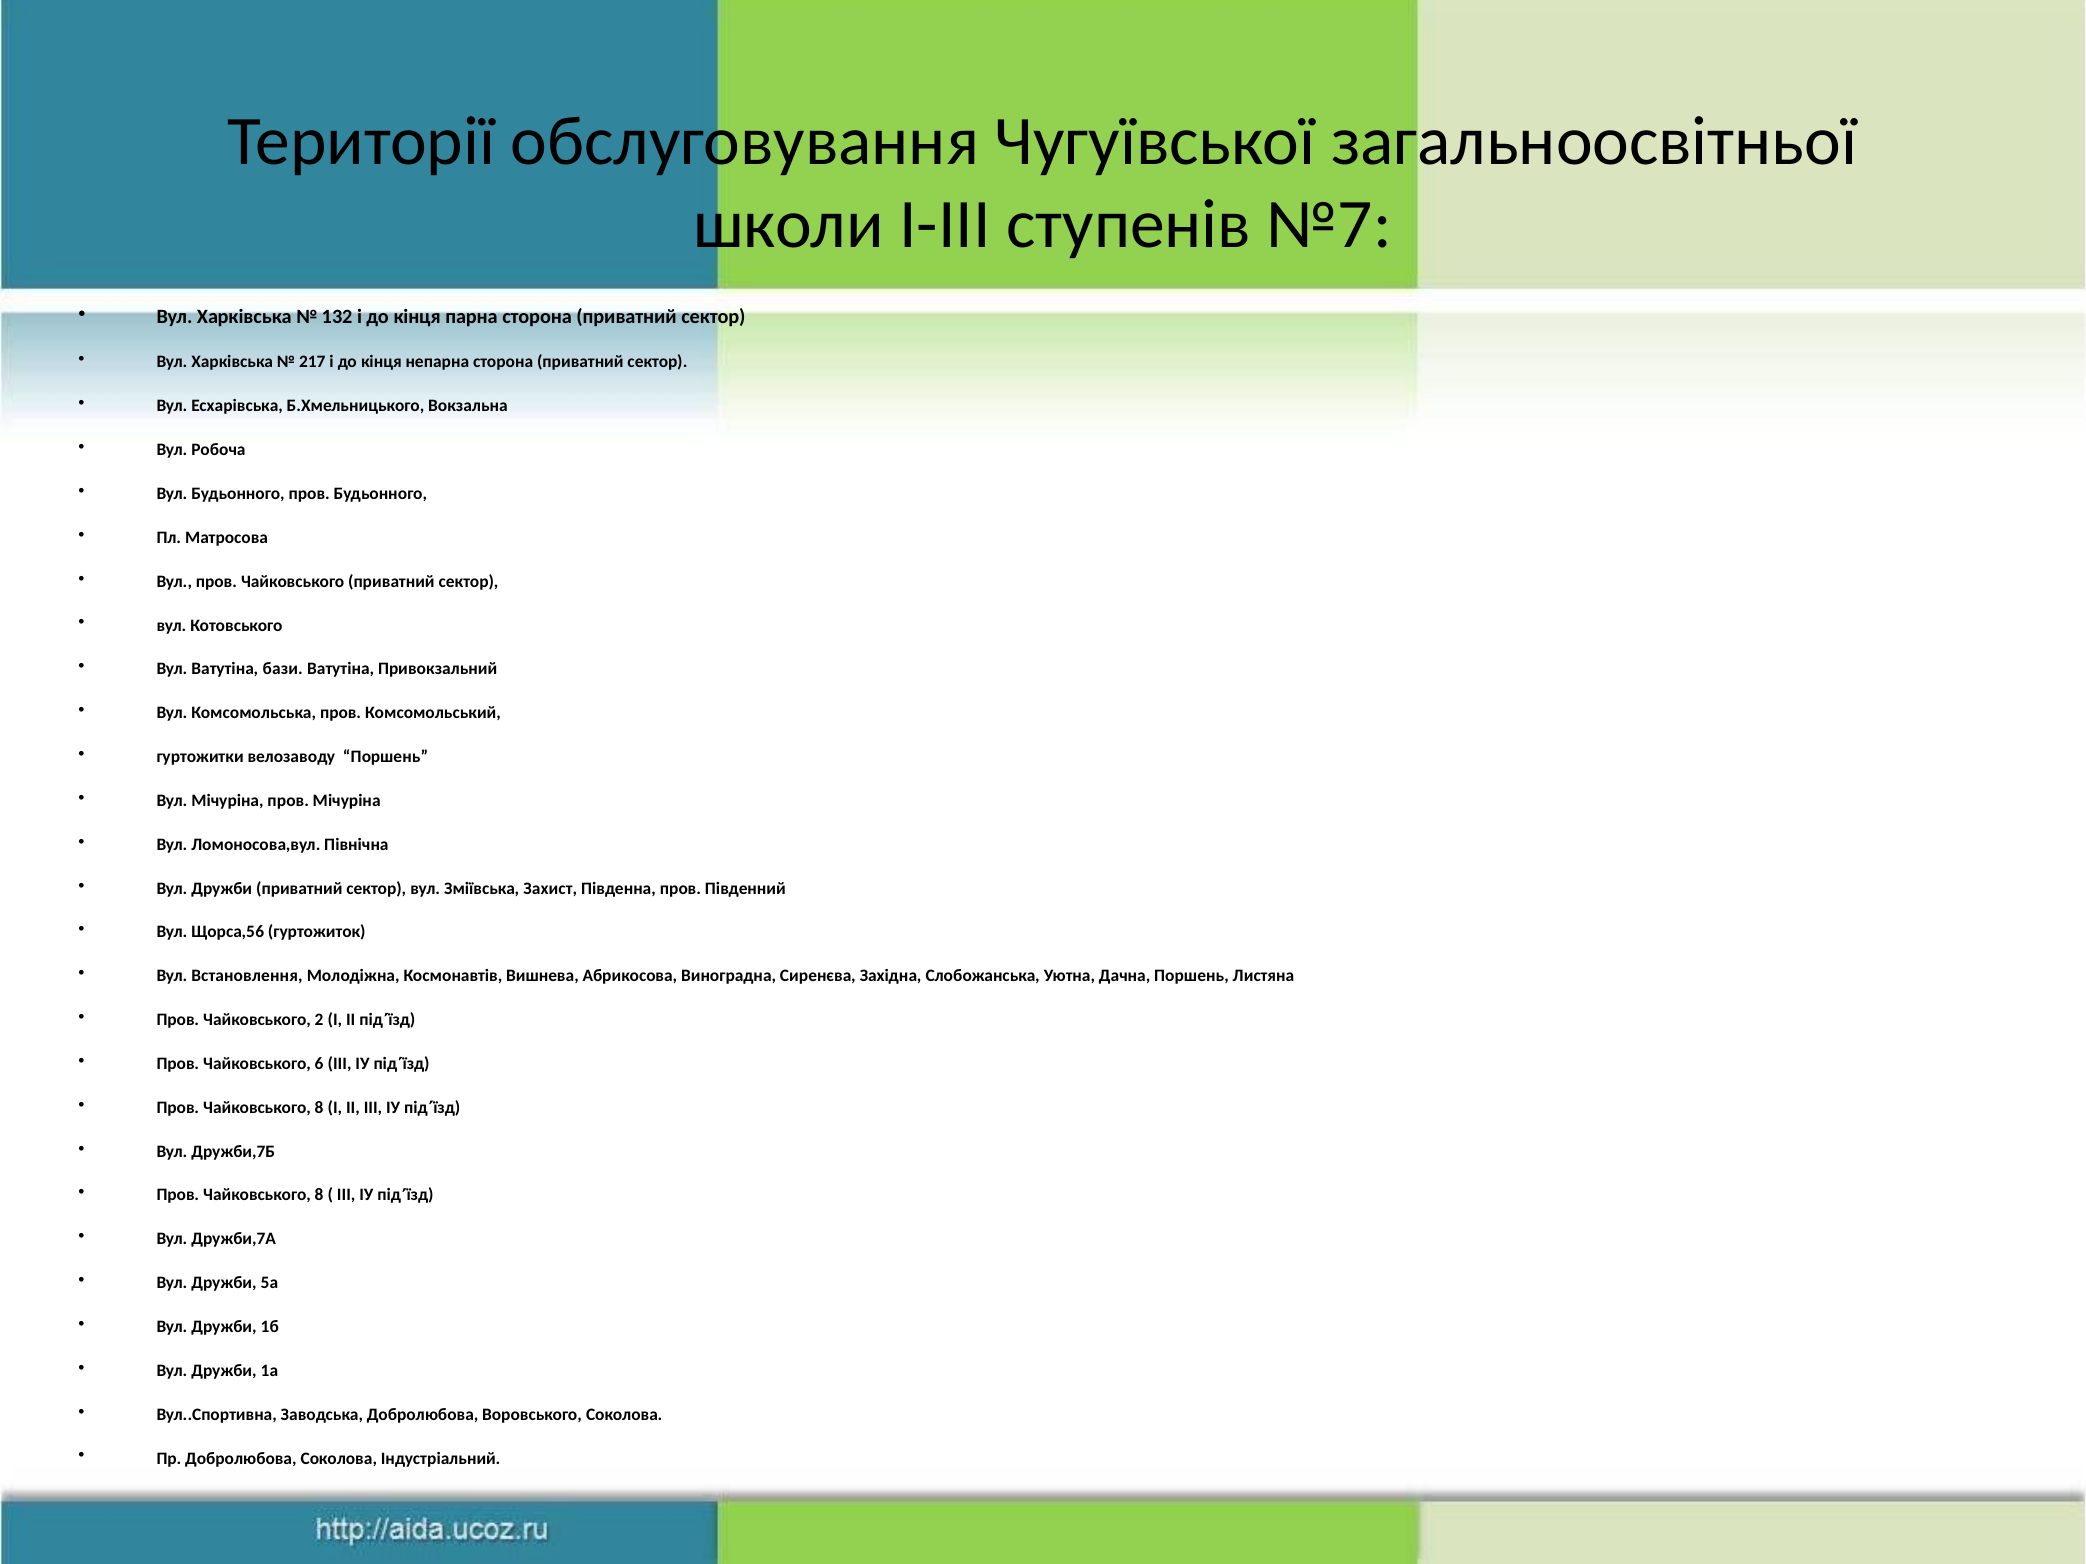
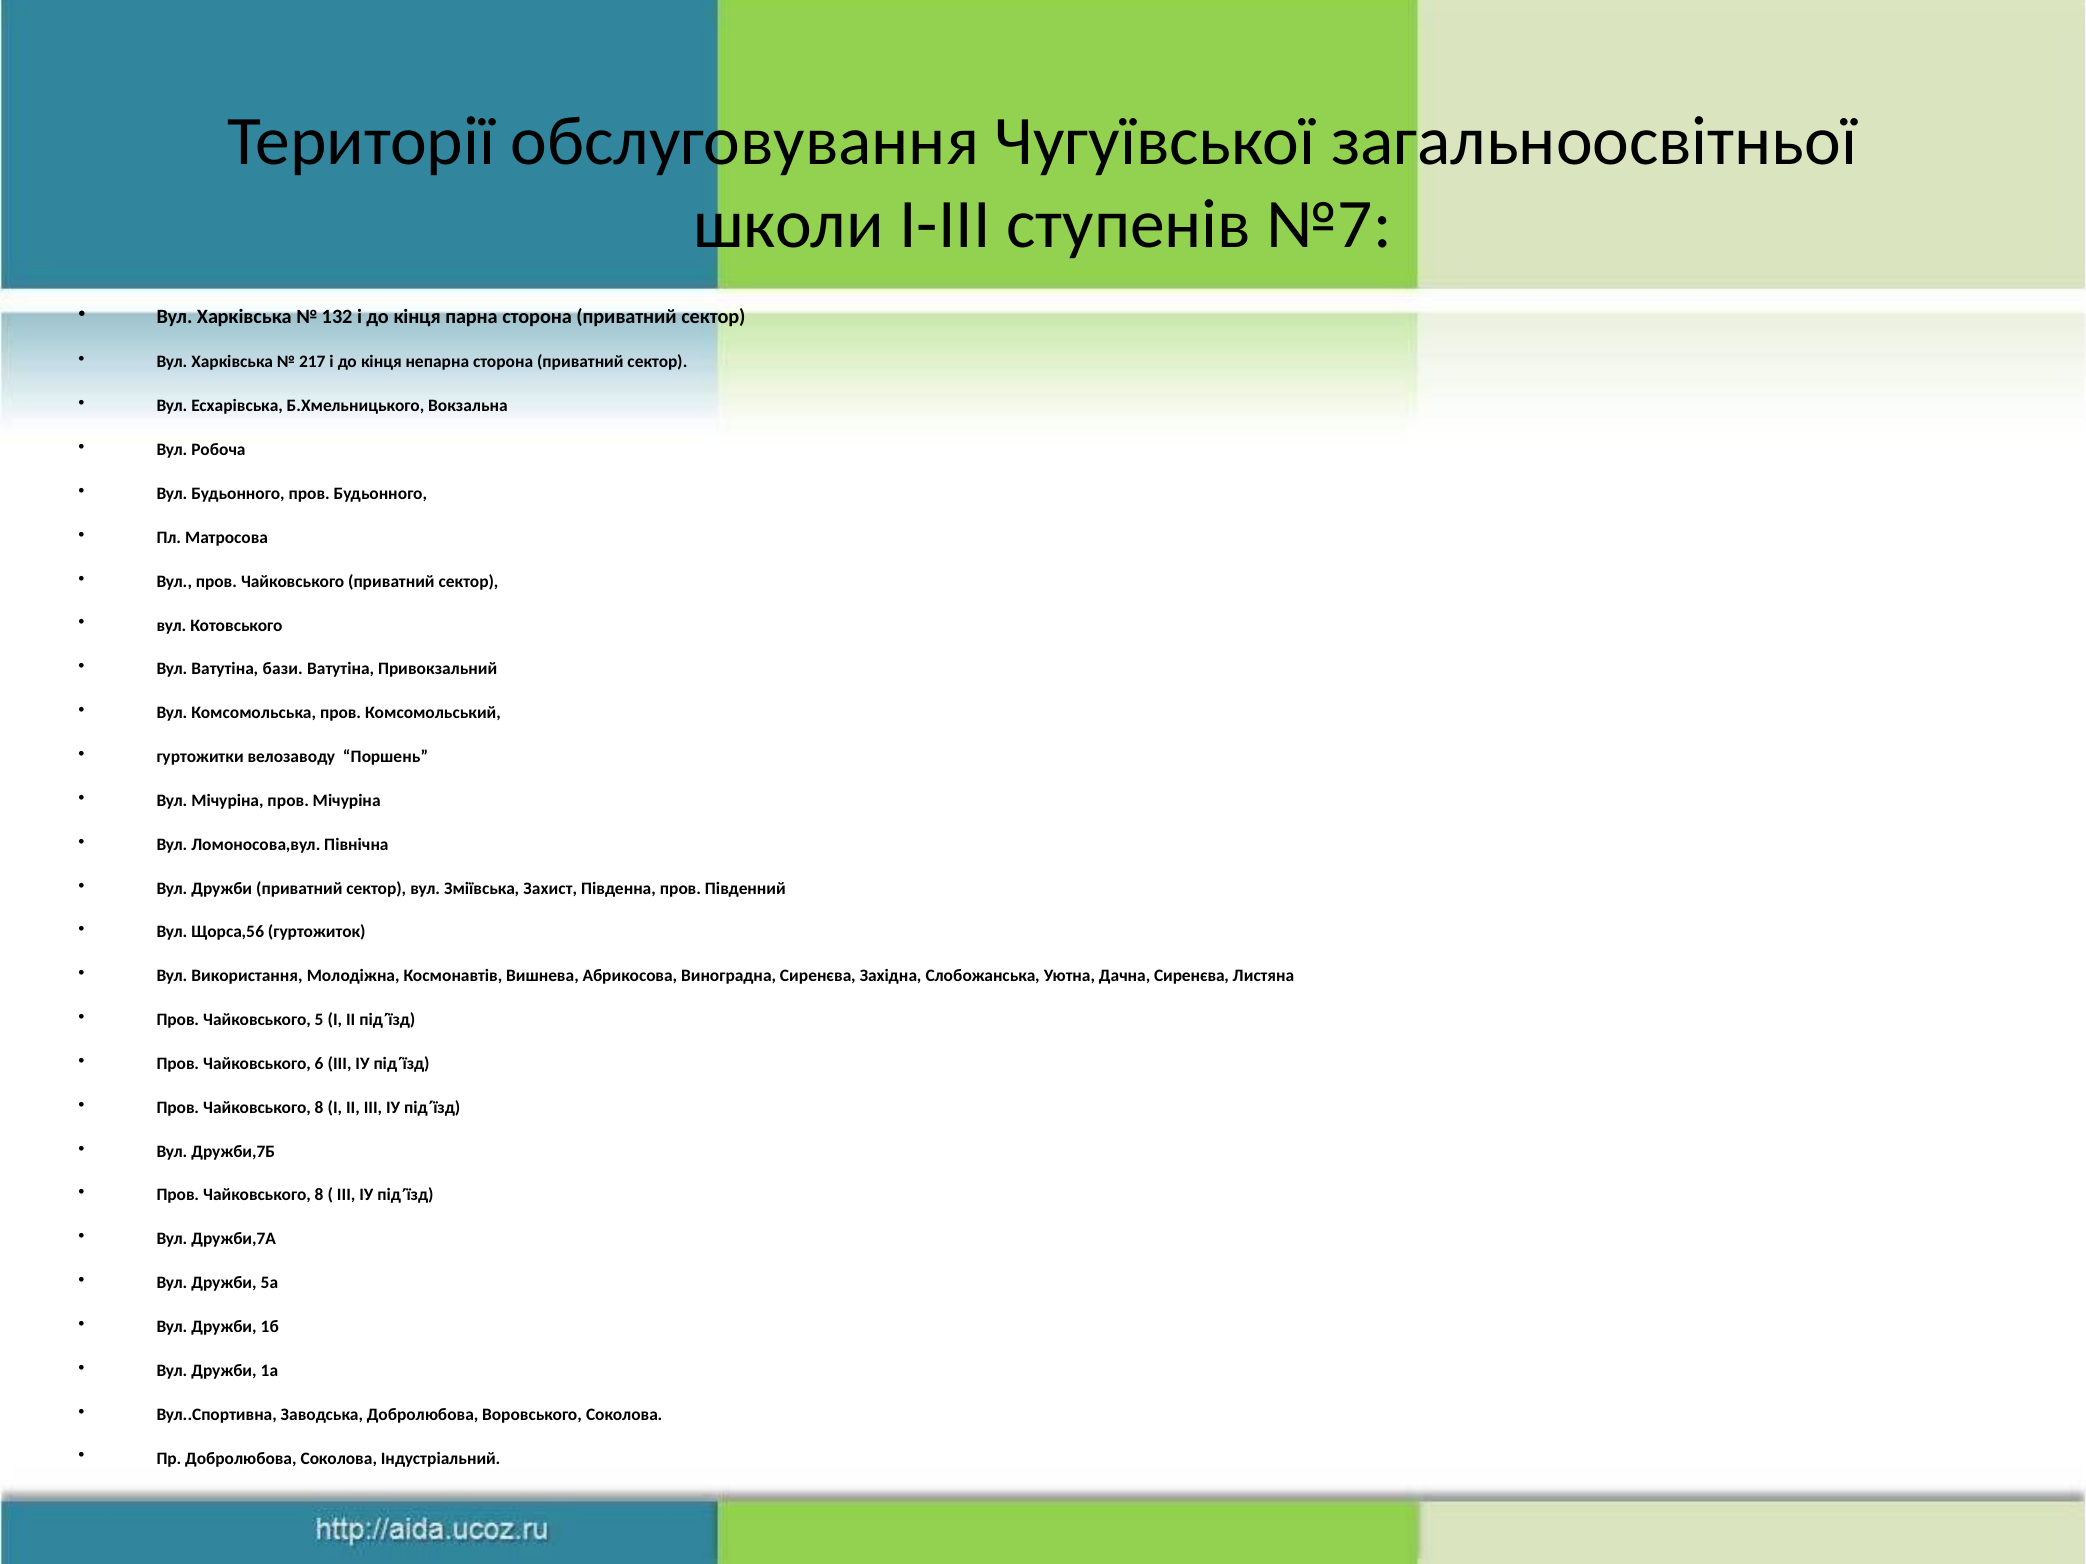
Встановлення: Встановлення -> Використання
Дачна Поршень: Поршень -> Сиренєва
2: 2 -> 5
